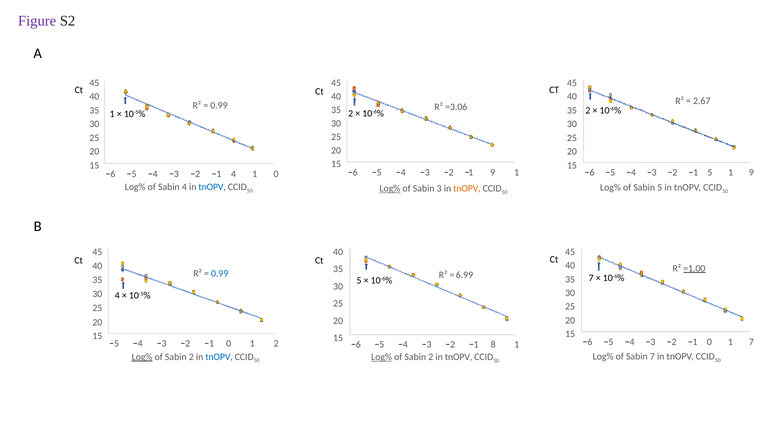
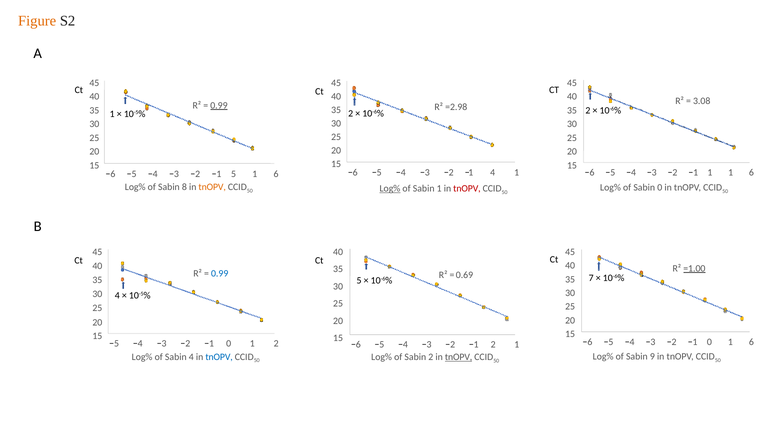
Figure colour: purple -> orange
2.67: 2.67 -> 3.08
0.99 at (219, 105) underline: none -> present
=3.06: =3.06 -> =2.98
9 at (493, 173): 9 -> 4
−1 5: 5 -> 1
9 at (751, 173): 9 -> 6
−1 4: 4 -> 5
0 at (276, 174): 0 -> 6
Sabin 4: 4 -> 8
tnOPV at (212, 187) colour: blue -> orange
Sabin 5: 5 -> 0
Sabin 3: 3 -> 1
tnOPV at (467, 188) colour: orange -> red
6.99: 6.99 -> 0.69
0 1 7: 7 -> 6
−1 8: 8 -> 2
Sabin 7: 7 -> 9
Log% at (142, 357) underline: present -> none
2 at (191, 357): 2 -> 4
Log% at (382, 357) underline: present -> none
tnOPV at (459, 357) underline: none -> present
